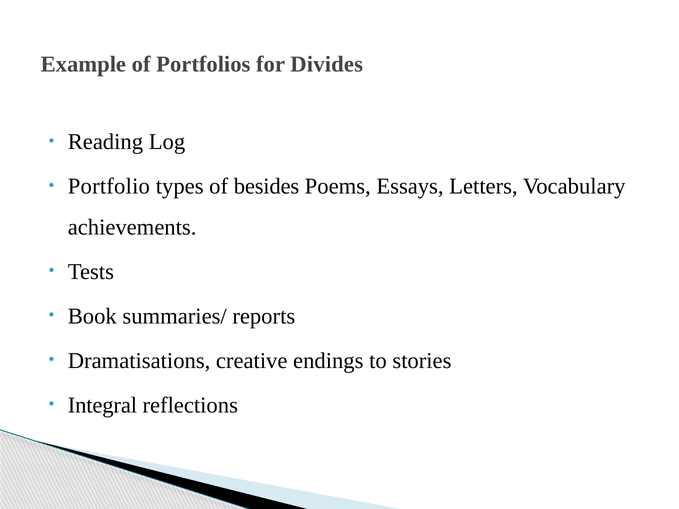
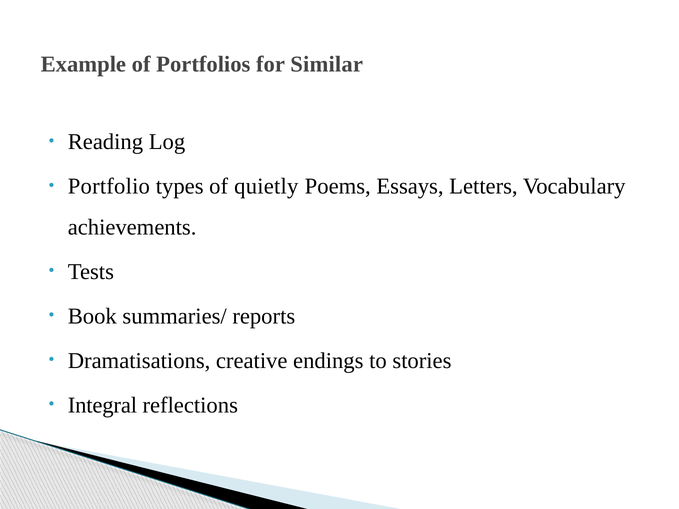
Divides: Divides -> Similar
besides: besides -> quietly
